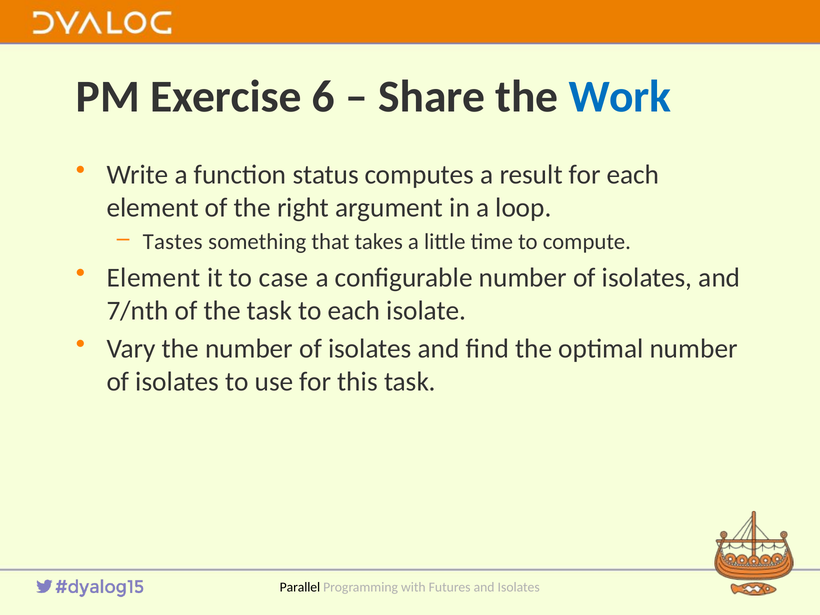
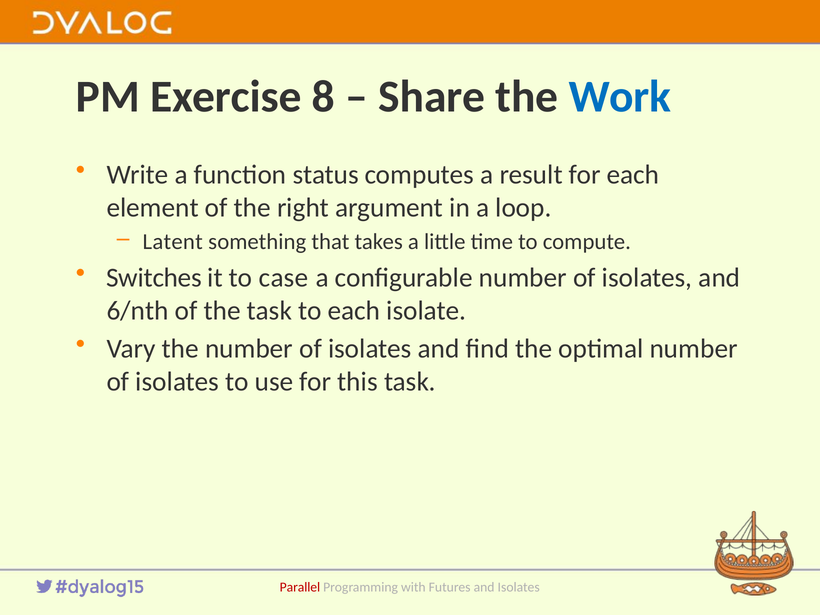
6: 6 -> 8
Tastes: Tastes -> Latent
Element at (154, 278): Element -> Switches
7/nth: 7/nth -> 6/nth
Parallel colour: black -> red
